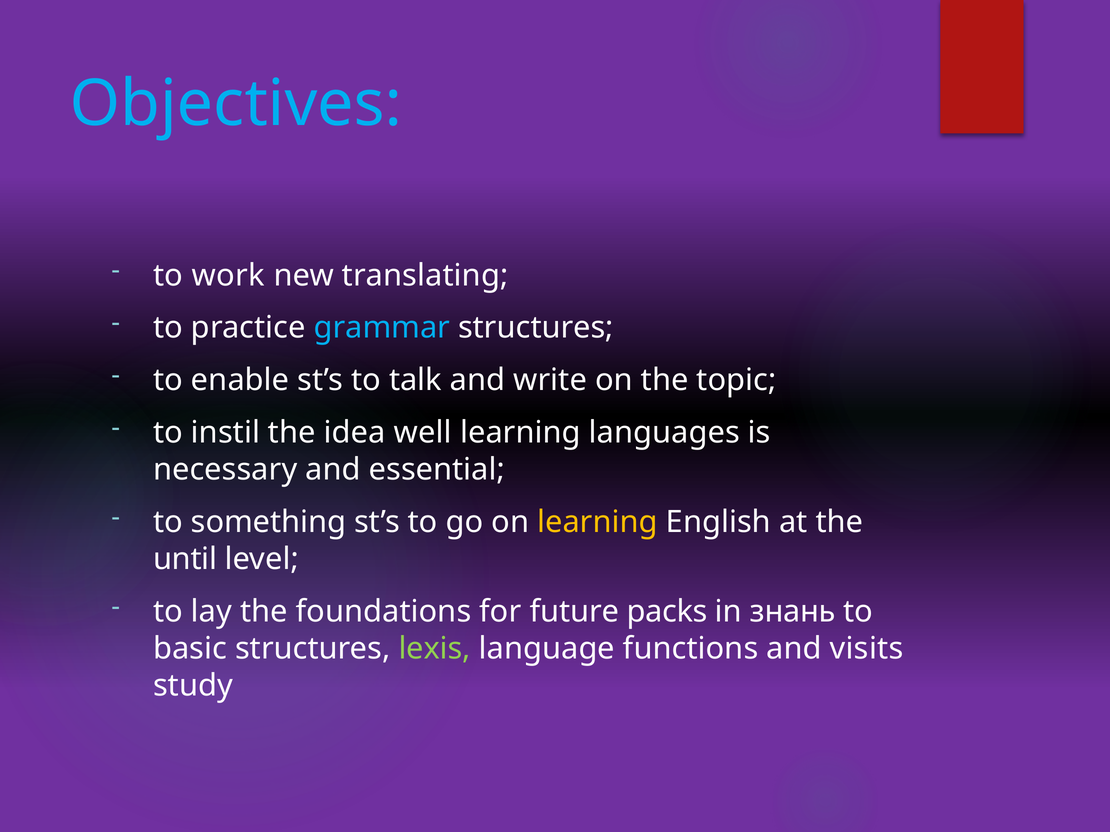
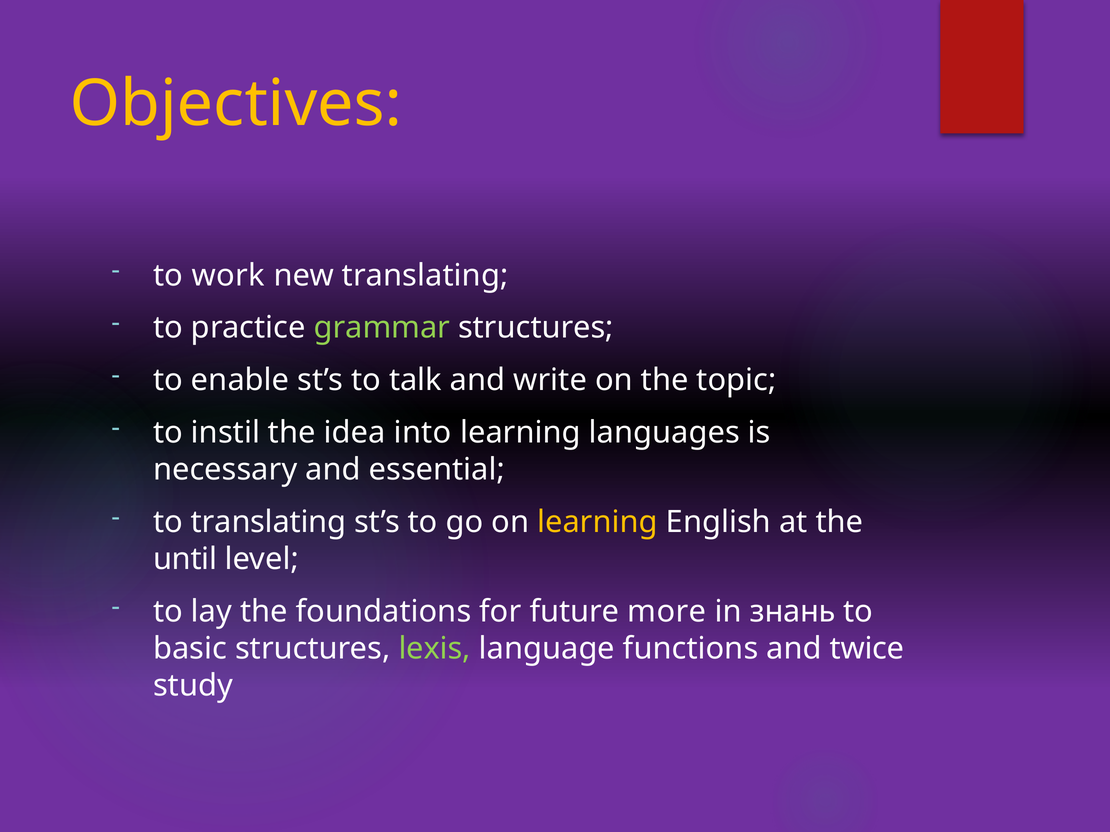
Objectives colour: light blue -> yellow
grammar colour: light blue -> light green
well: well -> into
to something: something -> translating
packs: packs -> more
visits: visits -> twice
